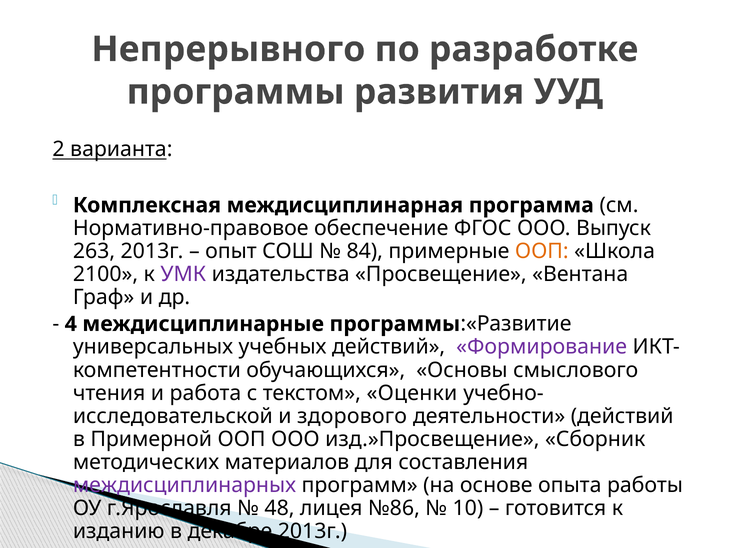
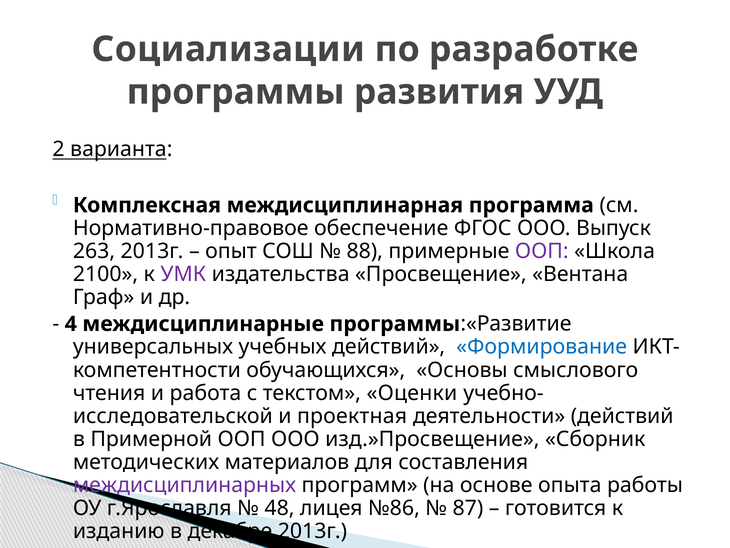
Непрерывного: Непрерывного -> Социализации
84: 84 -> 88
ООП at (542, 251) colour: orange -> purple
Формирование colour: purple -> blue
здорового: здорового -> проектная
10: 10 -> 87
